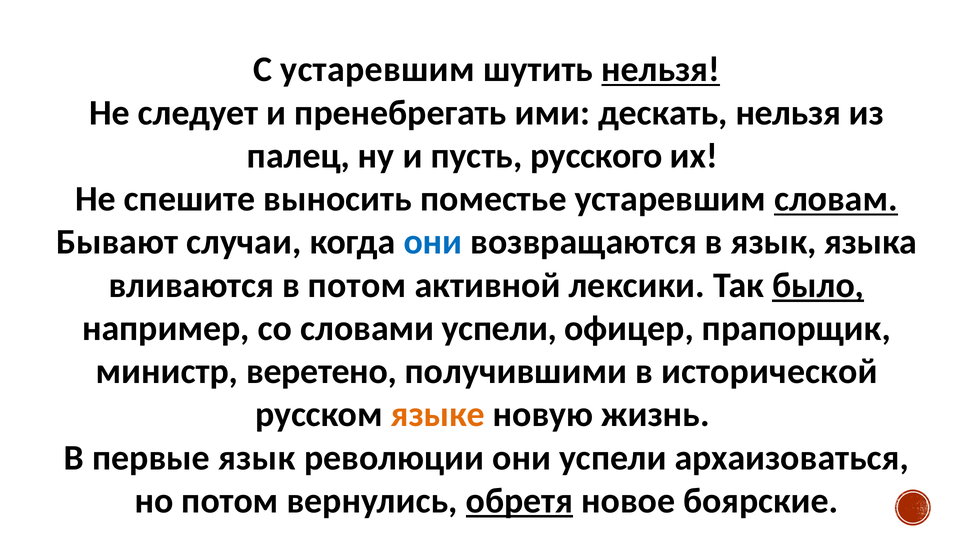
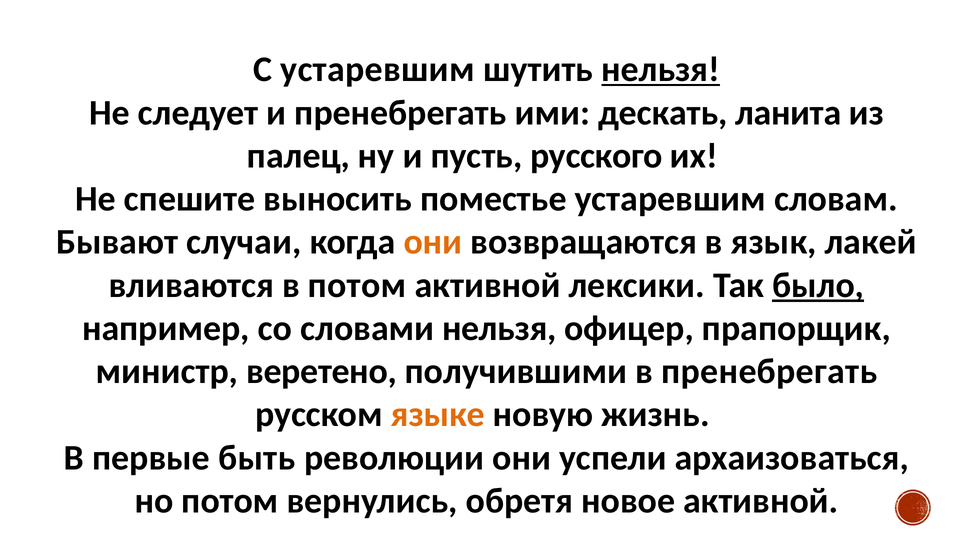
дескать нельзя: нельзя -> ланита
словам underline: present -> none
они at (433, 242) colour: blue -> orange
языка: языка -> лакей
словами успели: успели -> нельзя
в исторической: исторической -> пренебрегать
первые язык: язык -> быть
обретя underline: present -> none
новое боярские: боярские -> активной
